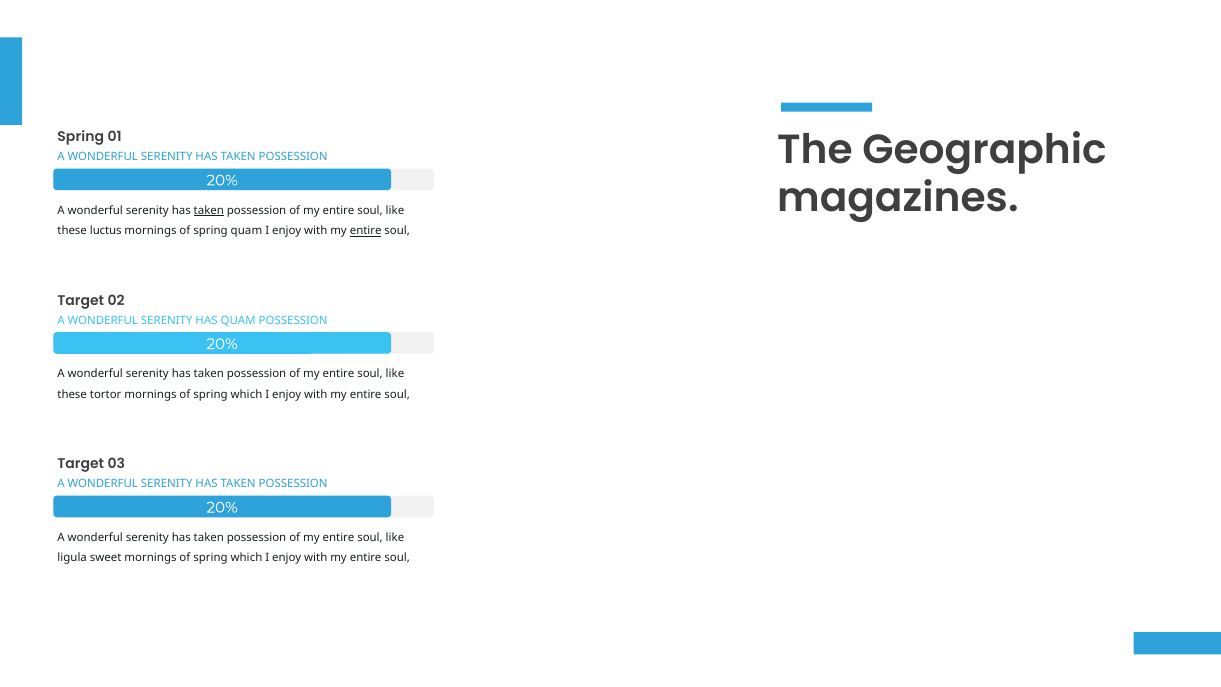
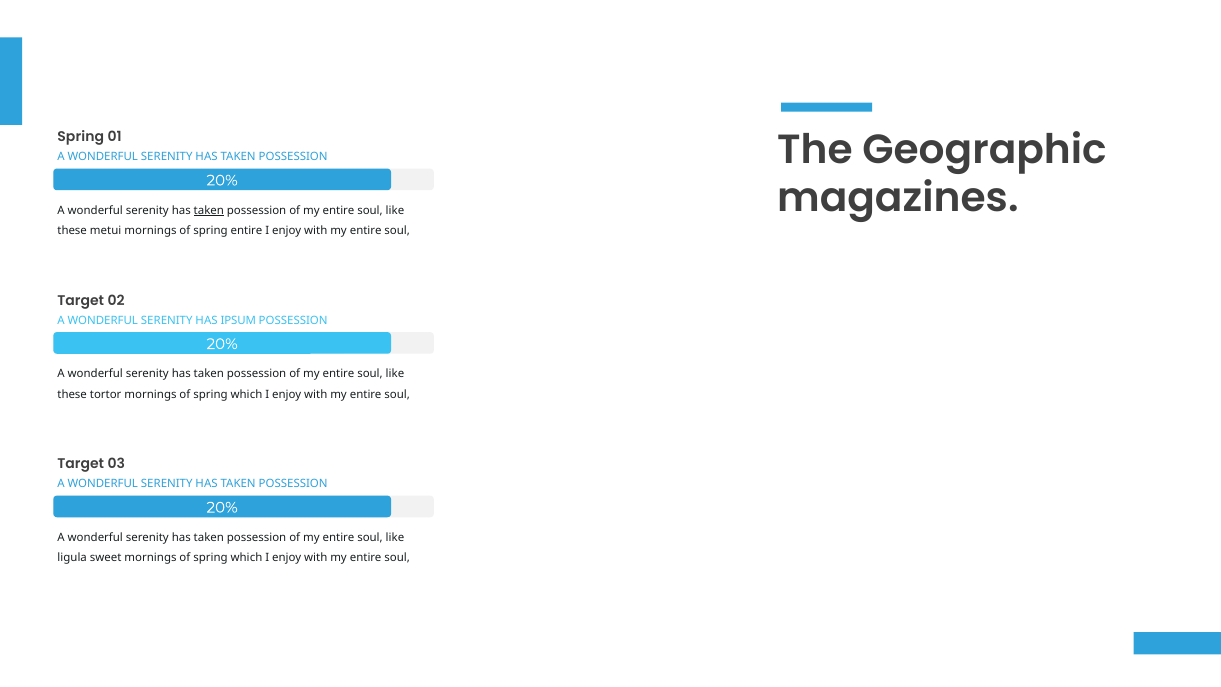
luctus: luctus -> metui
spring quam: quam -> entire
entire at (366, 231) underline: present -> none
HAS QUAM: QUAM -> IPSUM
